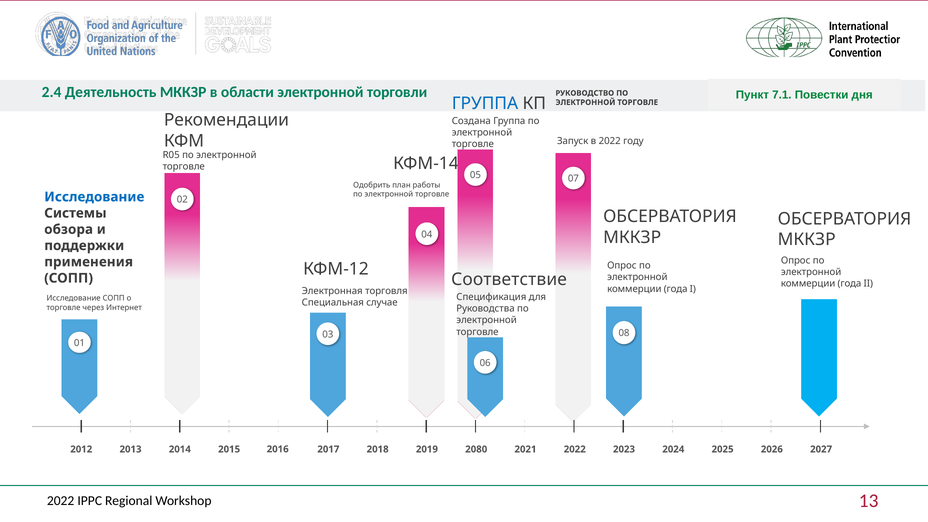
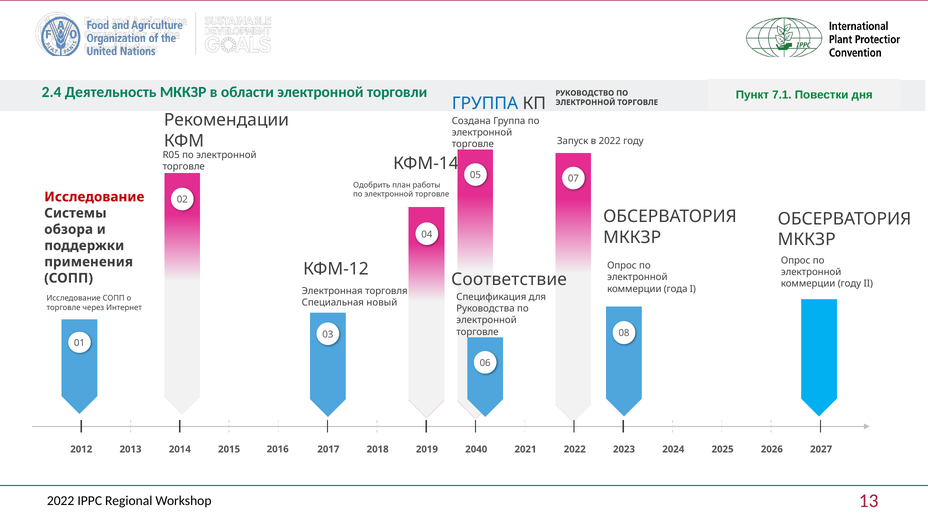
Исследование at (94, 197) colour: blue -> red
года at (849, 284): года -> году
случае: случае -> новый
2080: 2080 -> 2040
